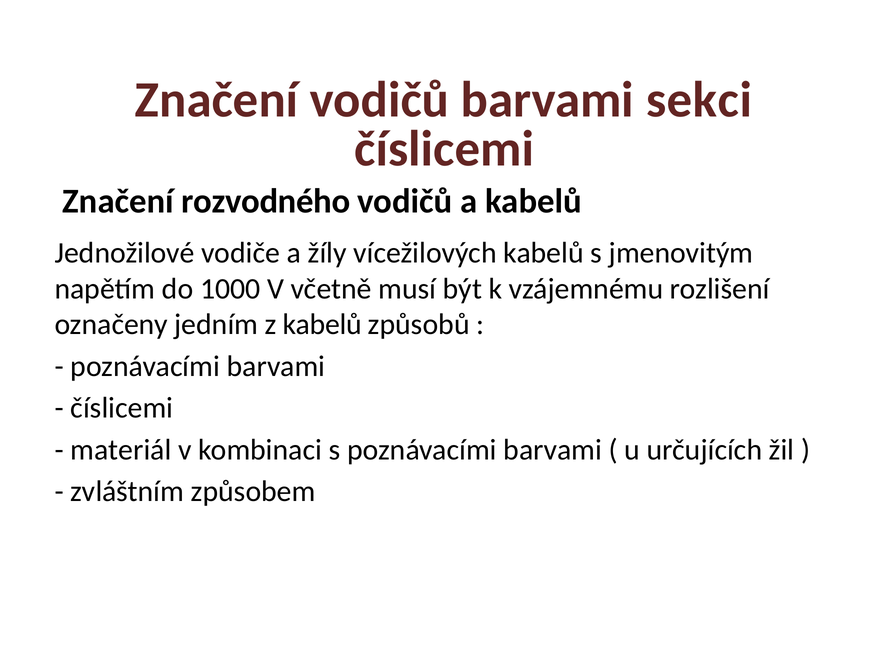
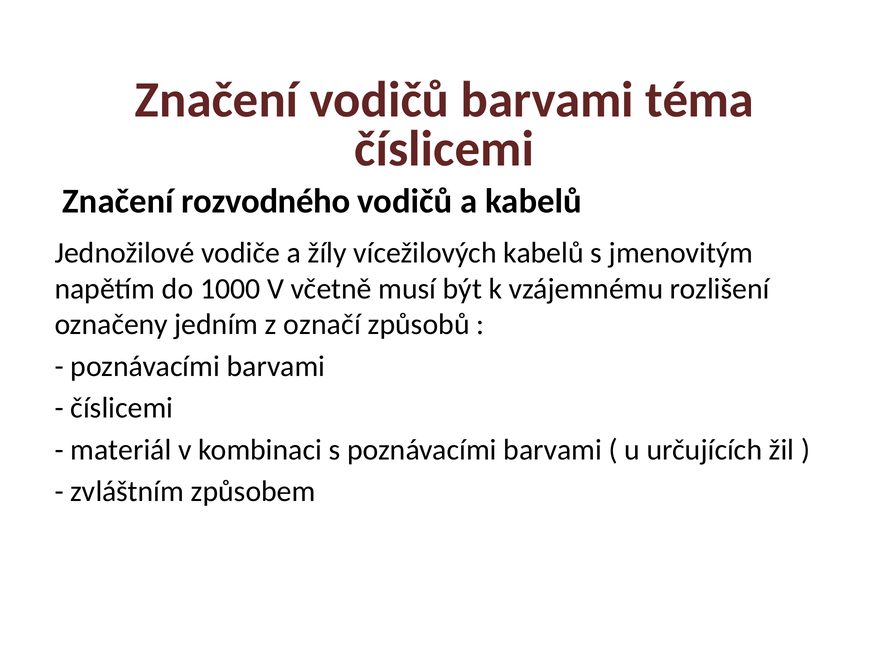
sekci: sekci -> téma
z kabelů: kabelů -> označí
